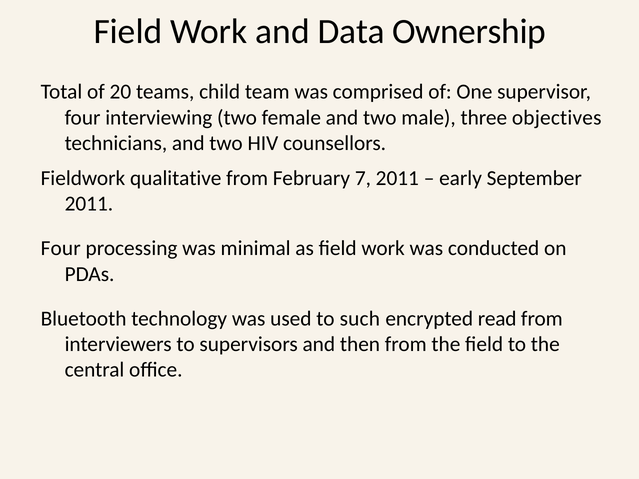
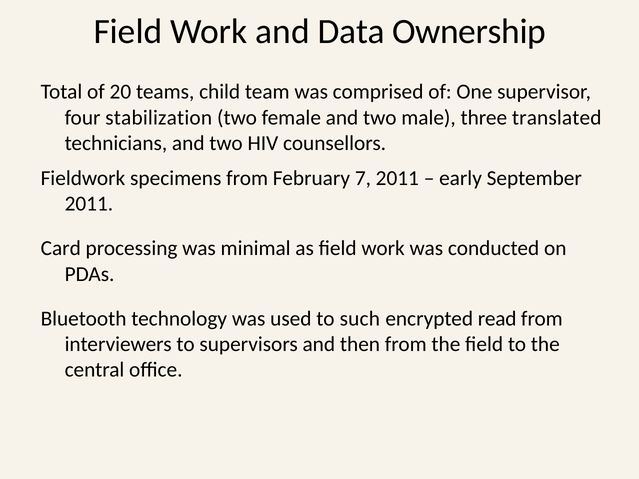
interviewing: interviewing -> stabilization
objectives: objectives -> translated
qualitative: qualitative -> specimens
Four at (61, 249): Four -> Card
